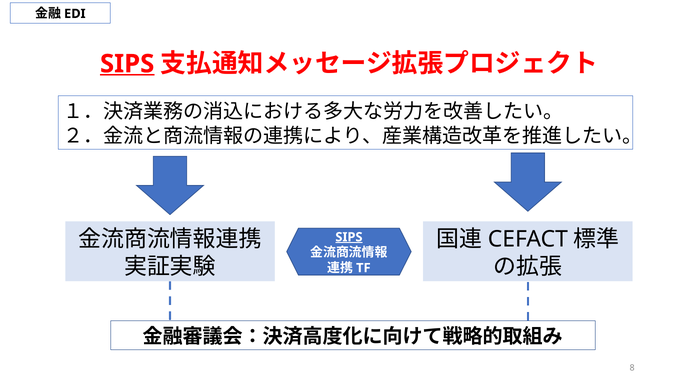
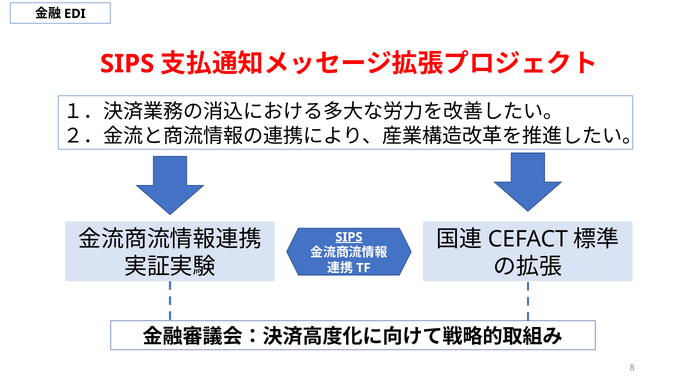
SIPS at (127, 64) underline: present -> none
